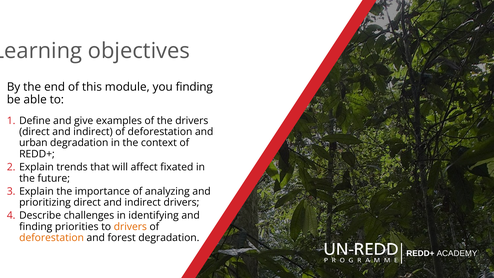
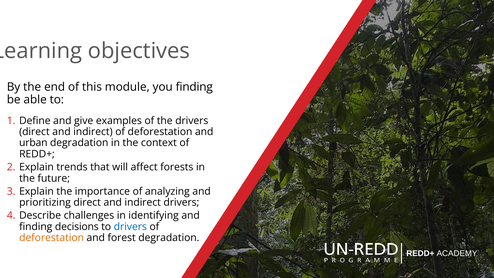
fixated: fixated -> forests
priorities: priorities -> decisions
drivers at (130, 227) colour: orange -> blue
